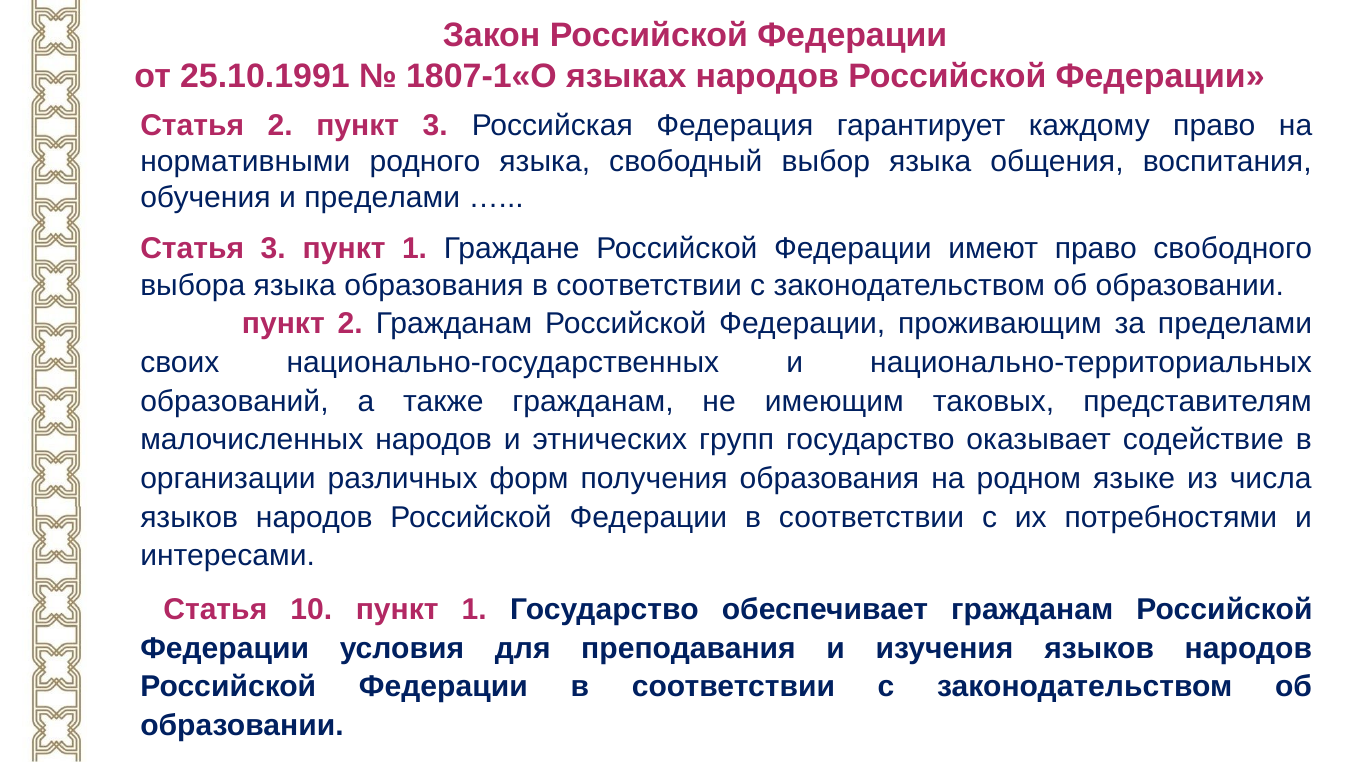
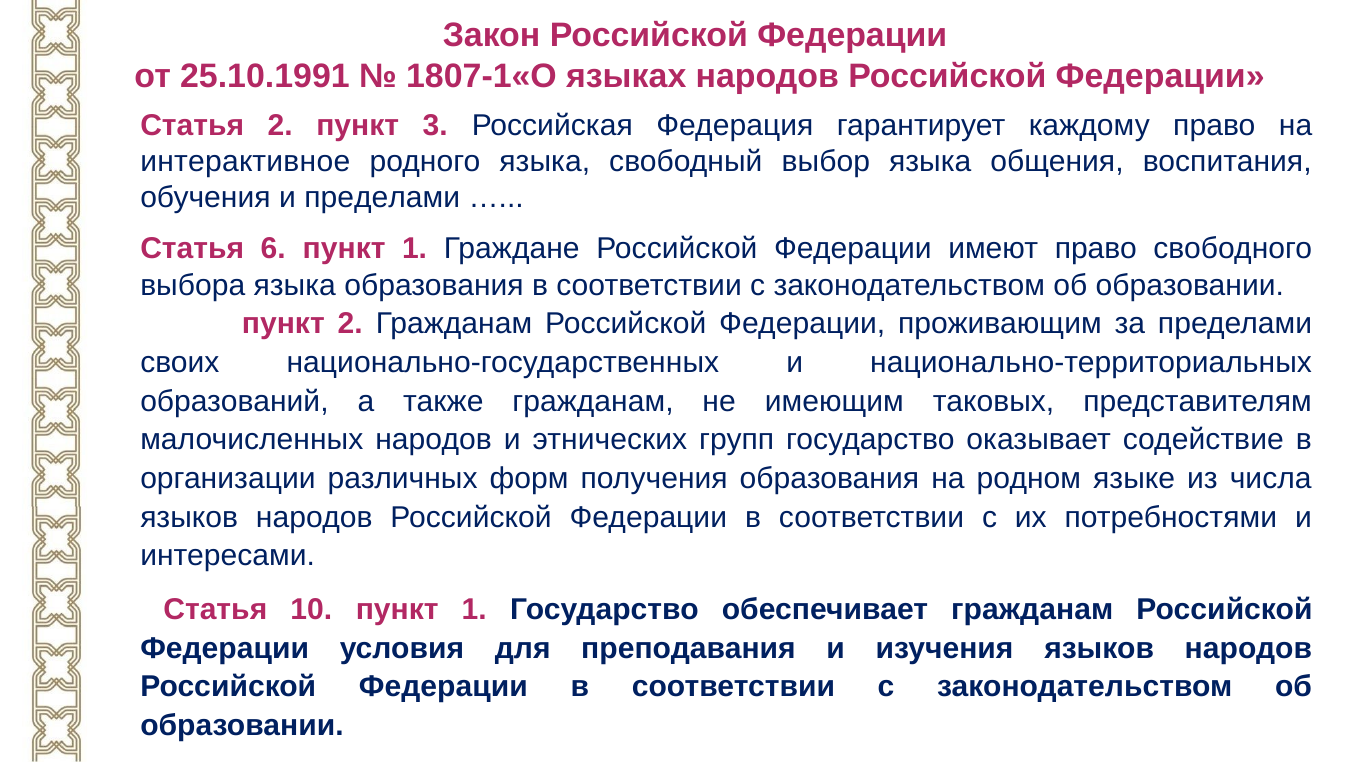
нормативными: нормативными -> интерактивное
Статья 3: 3 -> 6
